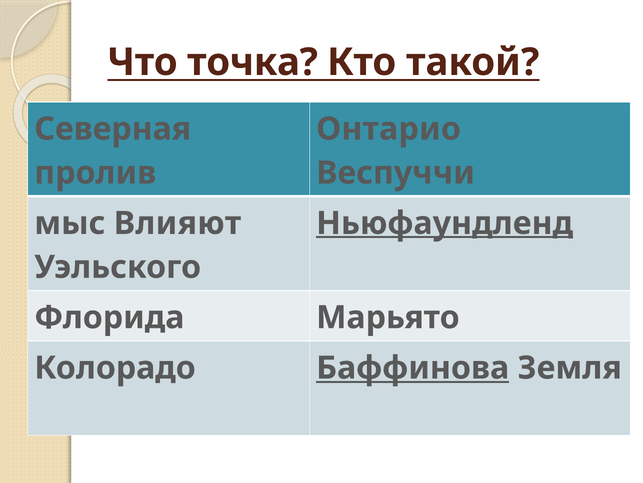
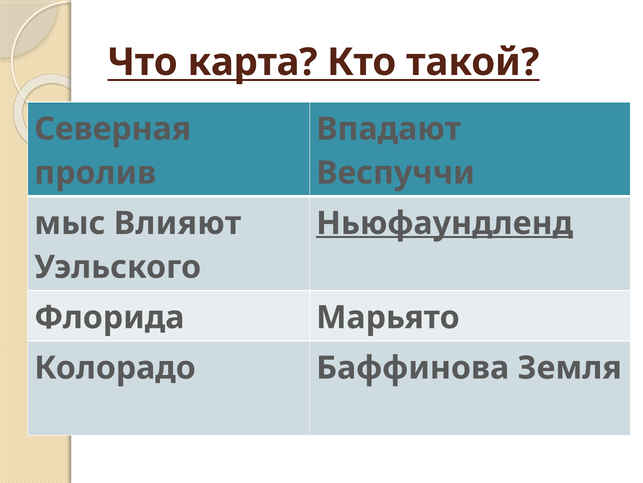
точка: точка -> карта
Онтарио: Онтарио -> Впадают
Баффинова underline: present -> none
